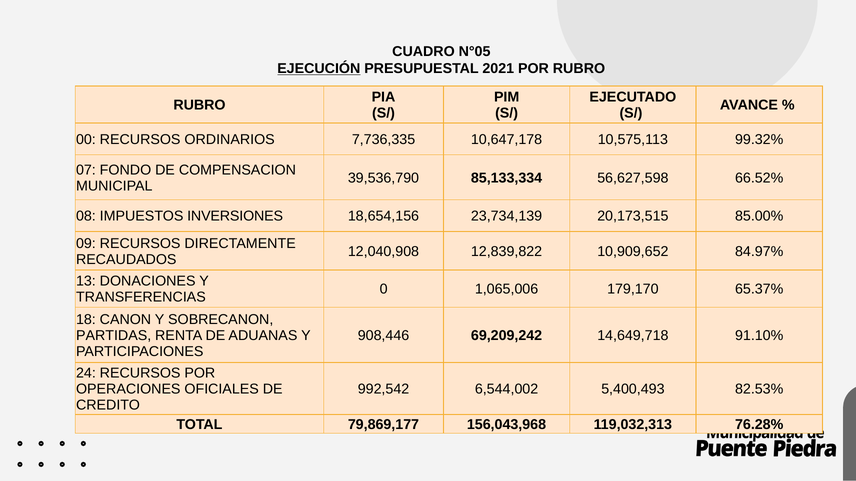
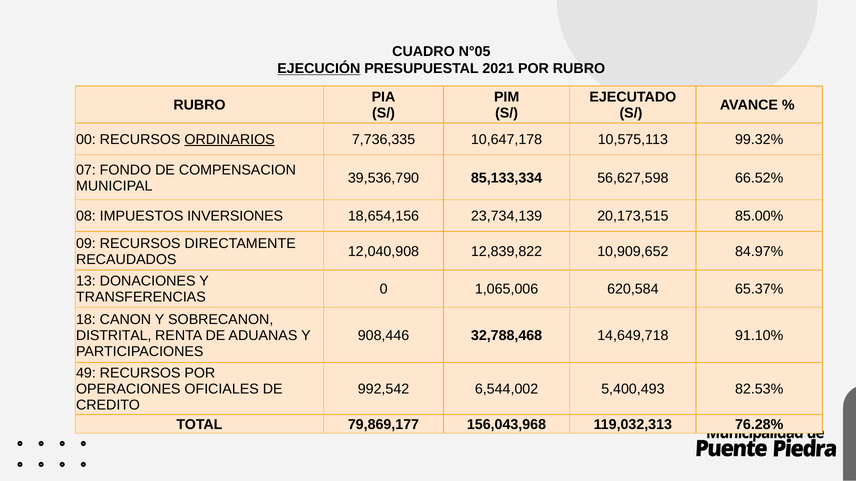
ORDINARIOS underline: none -> present
179,170: 179,170 -> 620,584
PARTIDAS: PARTIDAS -> DISTRITAL
69,209,242: 69,209,242 -> 32,788,468
24: 24 -> 49
